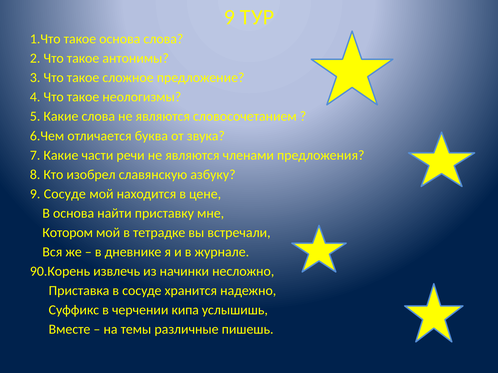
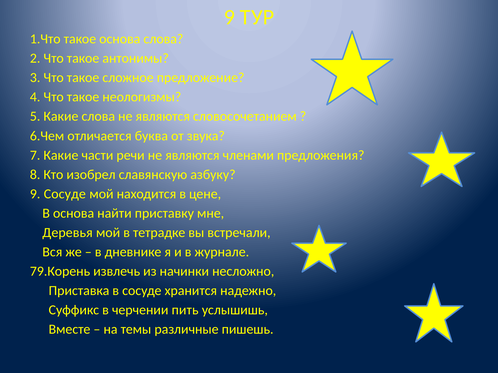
Котором: Котором -> Деревья
90.Корень: 90.Корень -> 79.Корень
кипа: кипа -> пить
